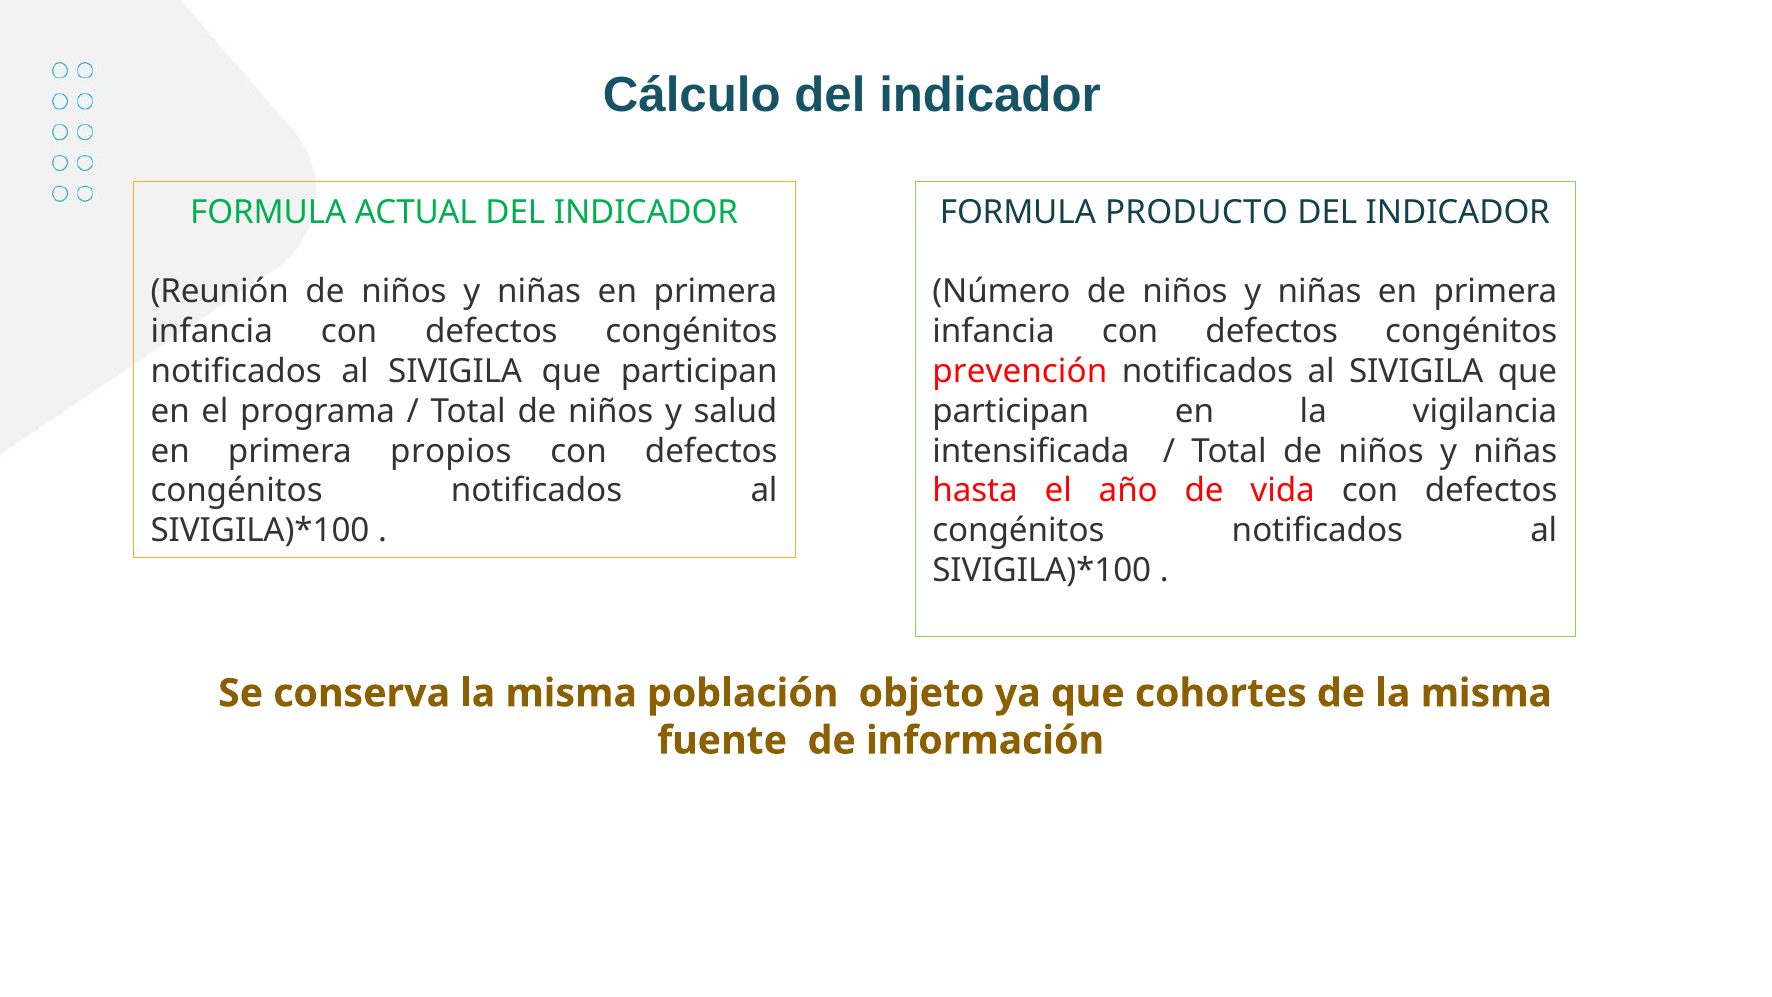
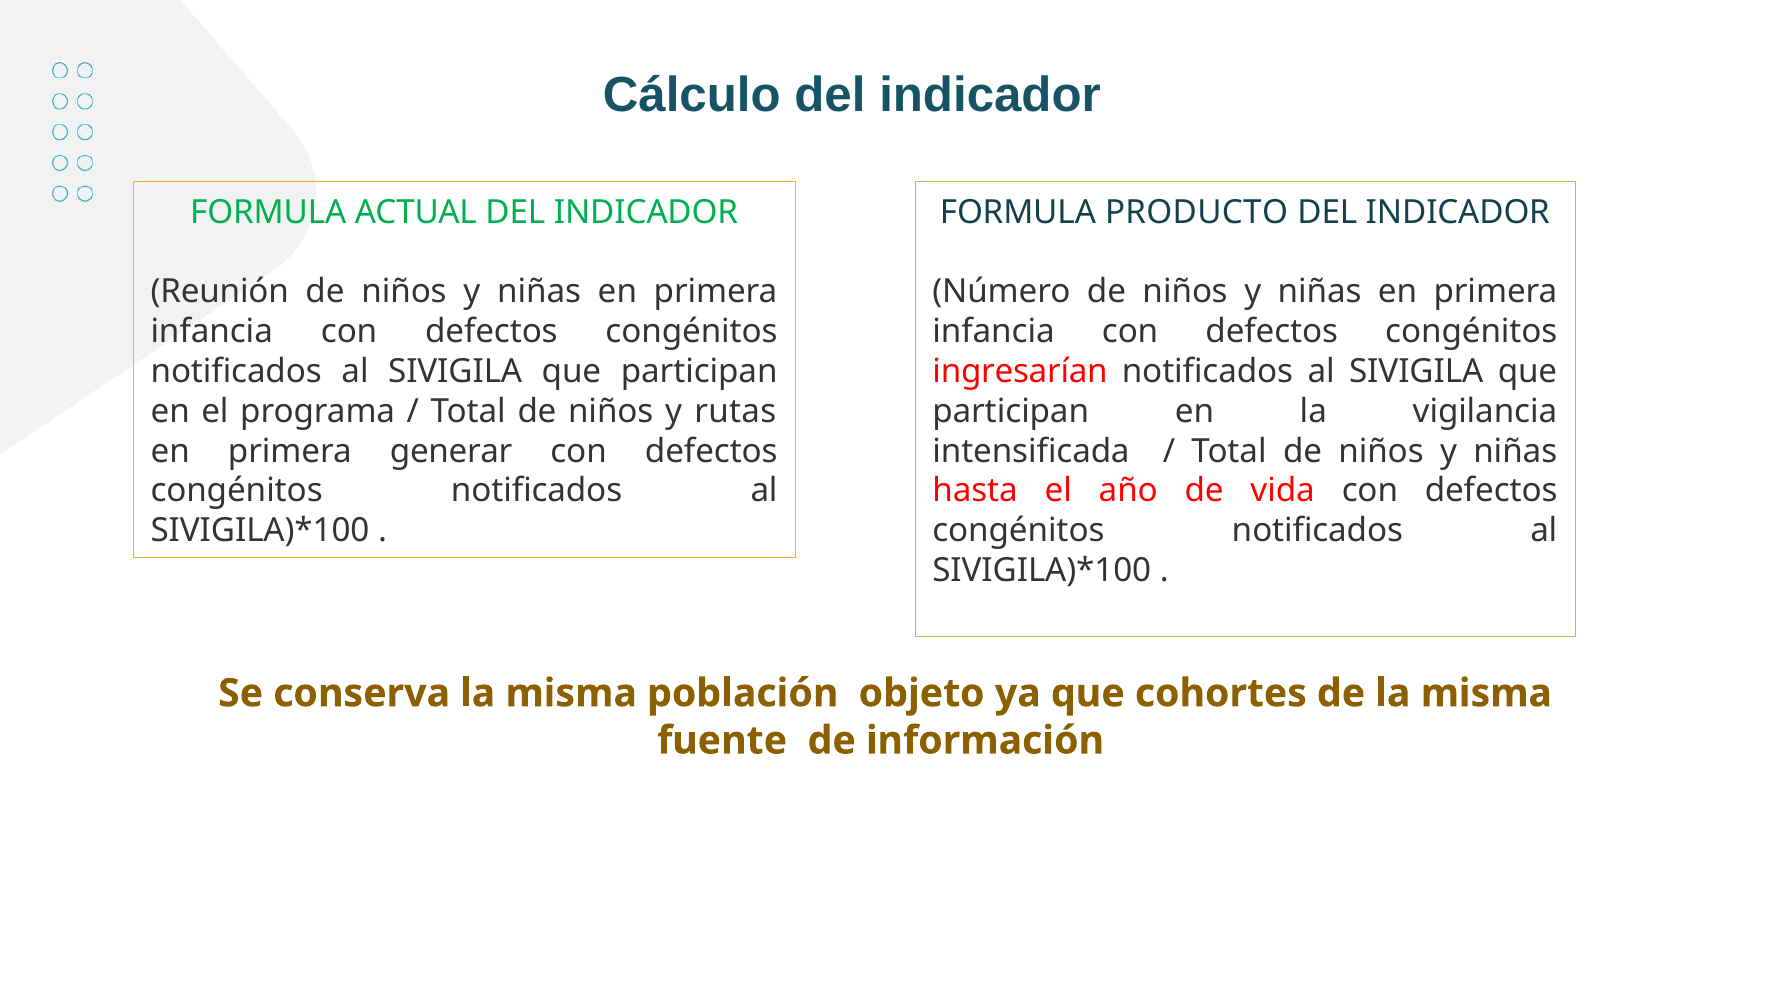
prevención: prevención -> ingresarían
salud: salud -> rutas
propios: propios -> generar
